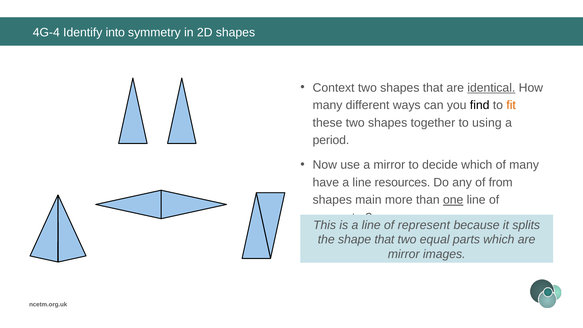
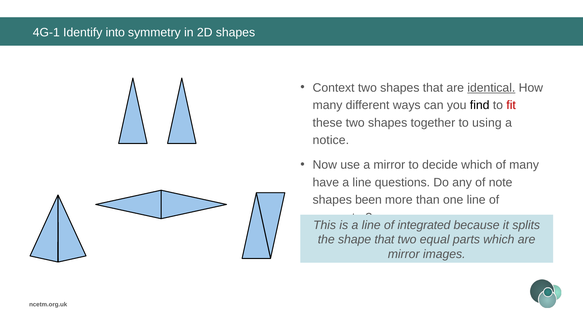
4G-4: 4G-4 -> 4G-1
fit colour: orange -> red
period: period -> notice
resources: resources -> questions
from: from -> note
main: main -> been
one underline: present -> none
represent: represent -> integrated
